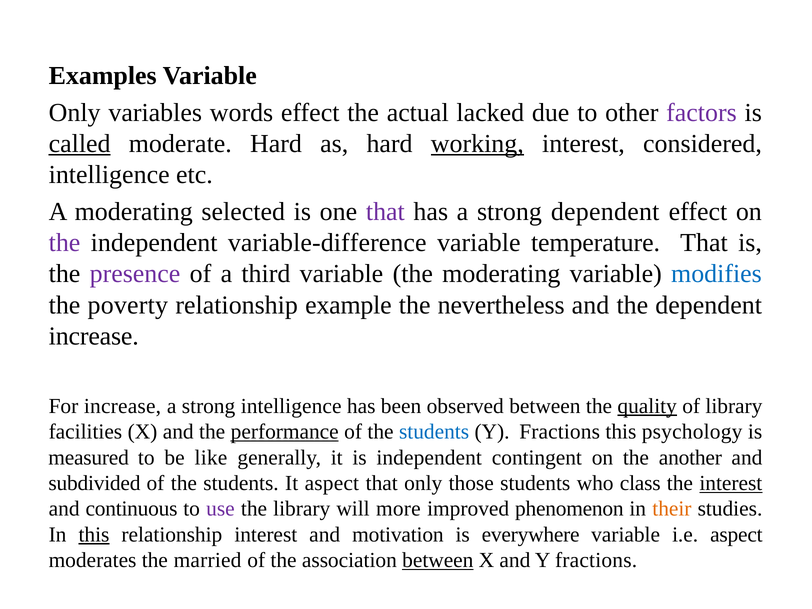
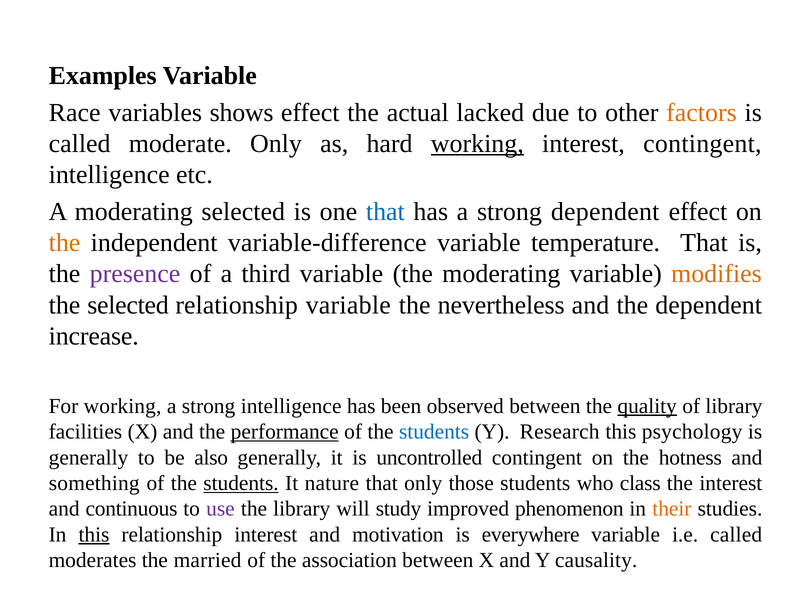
Only at (75, 113): Only -> Race
words: words -> shows
factors colour: purple -> orange
called at (80, 144) underline: present -> none
moderate Hard: Hard -> Only
interest considered: considered -> contingent
that at (385, 212) colour: purple -> blue
the at (65, 243) colour: purple -> orange
modifies colour: blue -> orange
the poverty: poverty -> selected
relationship example: example -> variable
For increase: increase -> working
Fractions at (560, 432): Fractions -> Research
measured at (89, 457): measured -> generally
like: like -> also
is independent: independent -> uncontrolled
another: another -> hotness
subdivided: subdivided -> something
students at (241, 483) underline: none -> present
It aspect: aspect -> nature
interest at (731, 483) underline: present -> none
more: more -> study
i.e aspect: aspect -> called
between at (438, 560) underline: present -> none
and Y fractions: fractions -> causality
